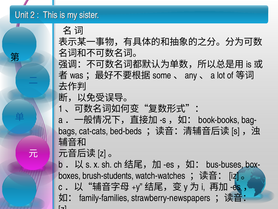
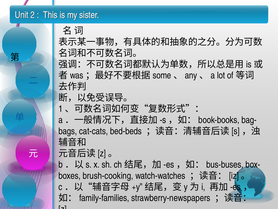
brush-students: brush-students -> brush-cooking
